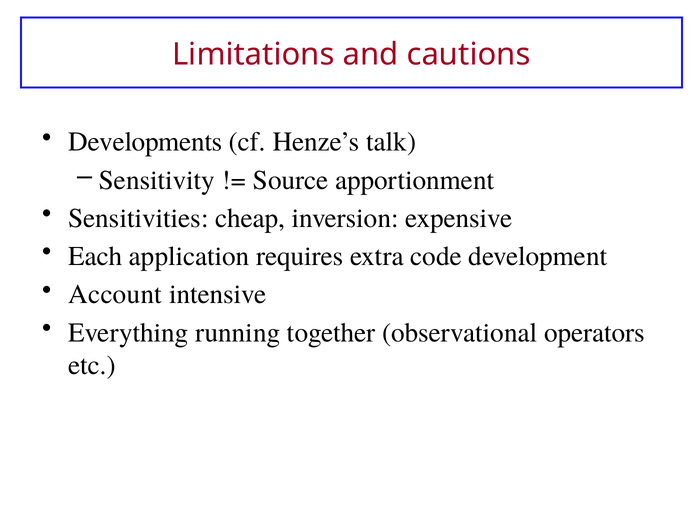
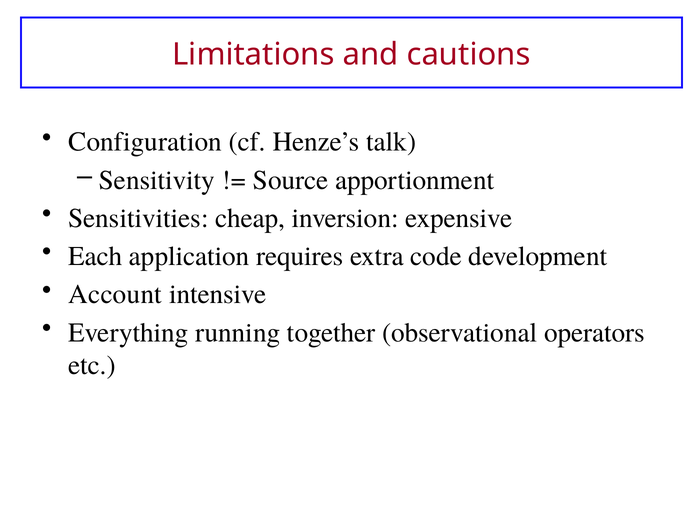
Developments: Developments -> Configuration
